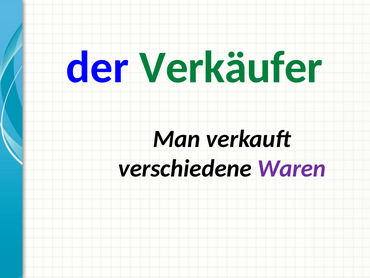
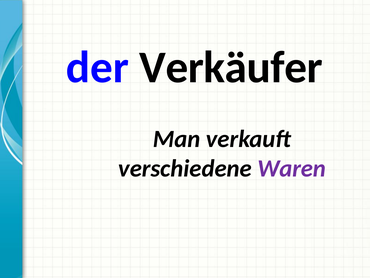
Verkäufer colour: green -> black
